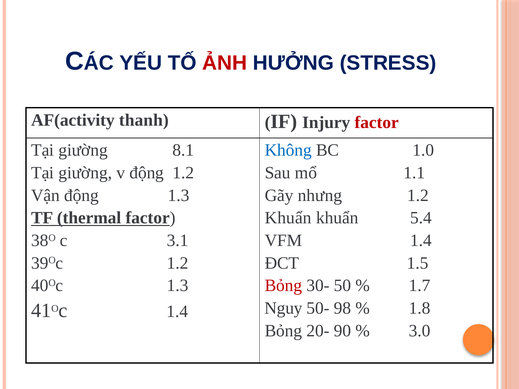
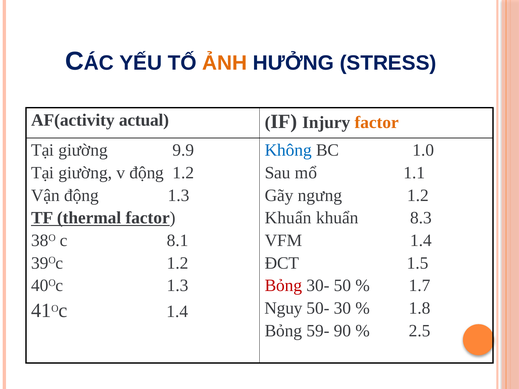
ẢNH colour: red -> orange
thanh: thanh -> actual
factor at (377, 123) colour: red -> orange
8.1: 8.1 -> 9.9
nhưng: nhưng -> ngưng
5.4: 5.4 -> 8.3
3.1: 3.1 -> 8.1
98: 98 -> 30
20-: 20- -> 59-
3.0: 3.0 -> 2.5
